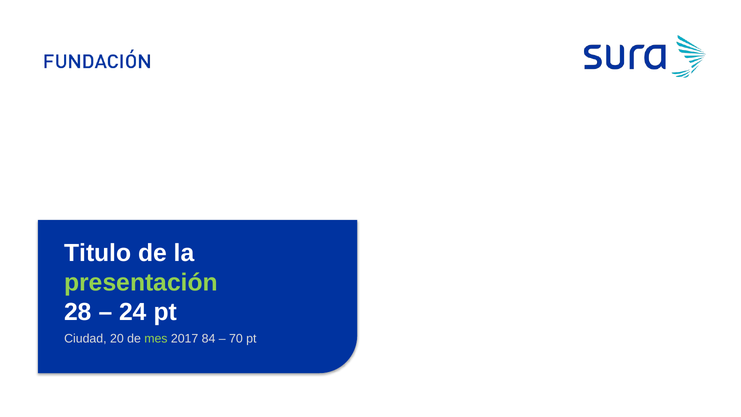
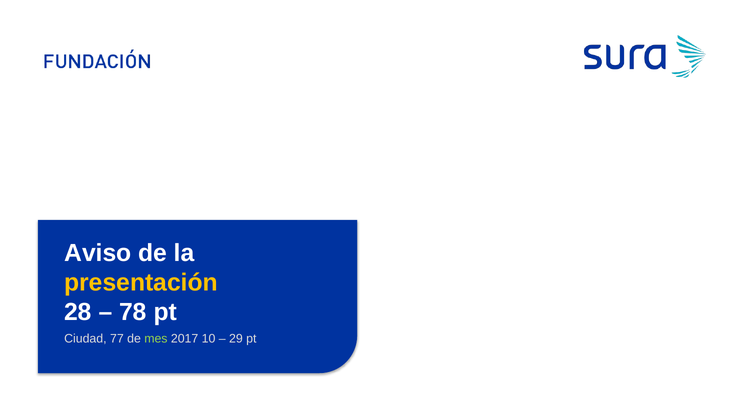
Titulo: Titulo -> Aviso
presentación colour: light green -> yellow
24: 24 -> 78
20: 20 -> 77
84: 84 -> 10
70: 70 -> 29
